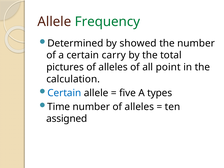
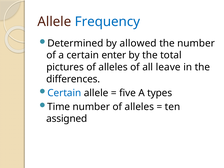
Frequency colour: green -> blue
showed: showed -> allowed
carry: carry -> enter
point: point -> leave
calculation: calculation -> differences
